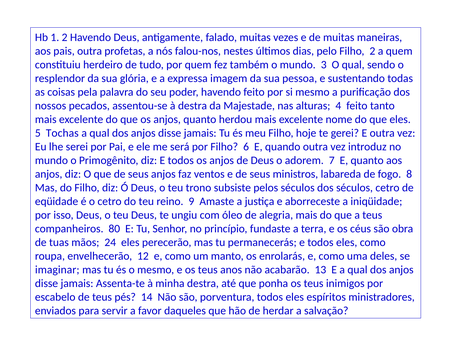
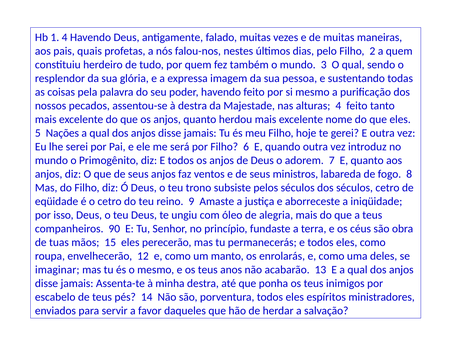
1 2: 2 -> 4
pais outra: outra -> quais
Tochas: Tochas -> Nações
80: 80 -> 90
24: 24 -> 15
